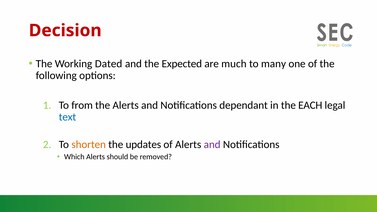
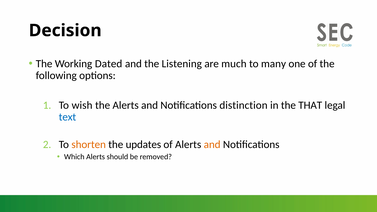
Decision colour: red -> black
Expected: Expected -> Listening
from: from -> wish
dependant: dependant -> distinction
EACH: EACH -> THAT
and at (212, 145) colour: purple -> orange
